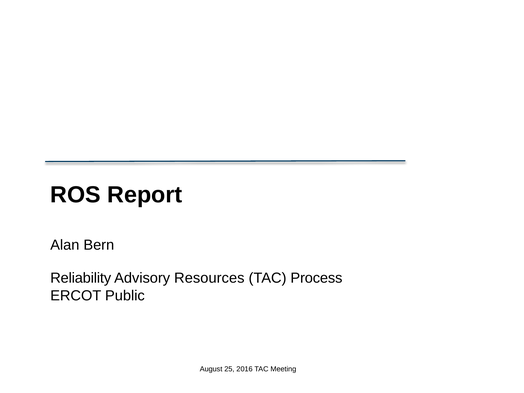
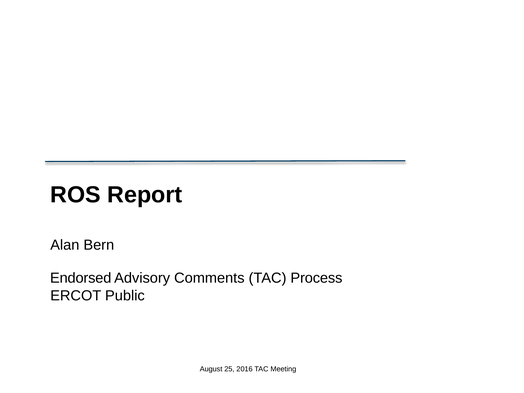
Reliability: Reliability -> Endorsed
Resources: Resources -> Comments
